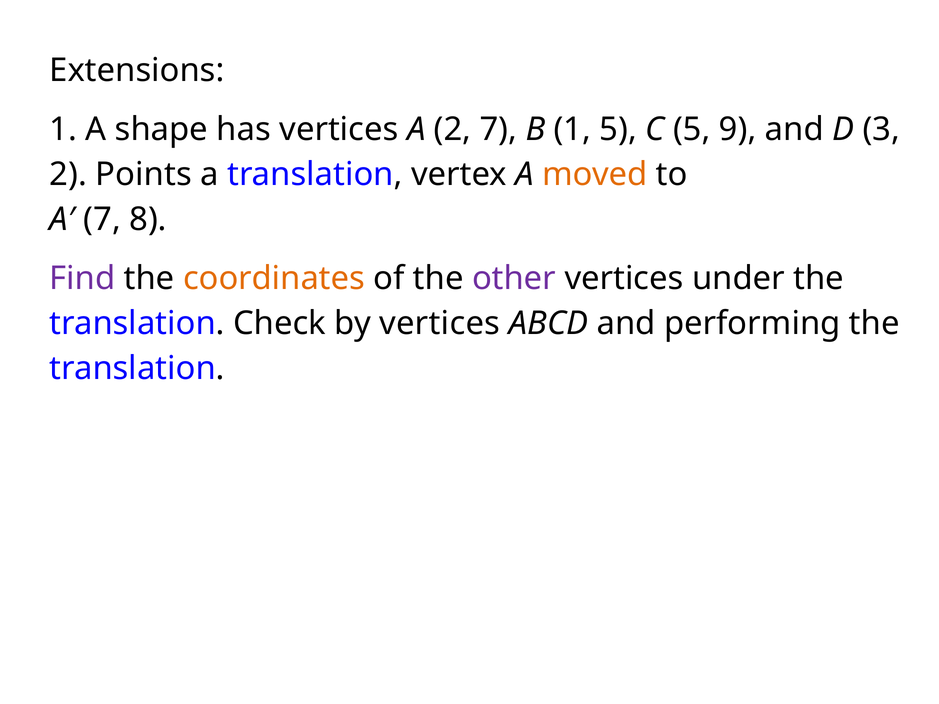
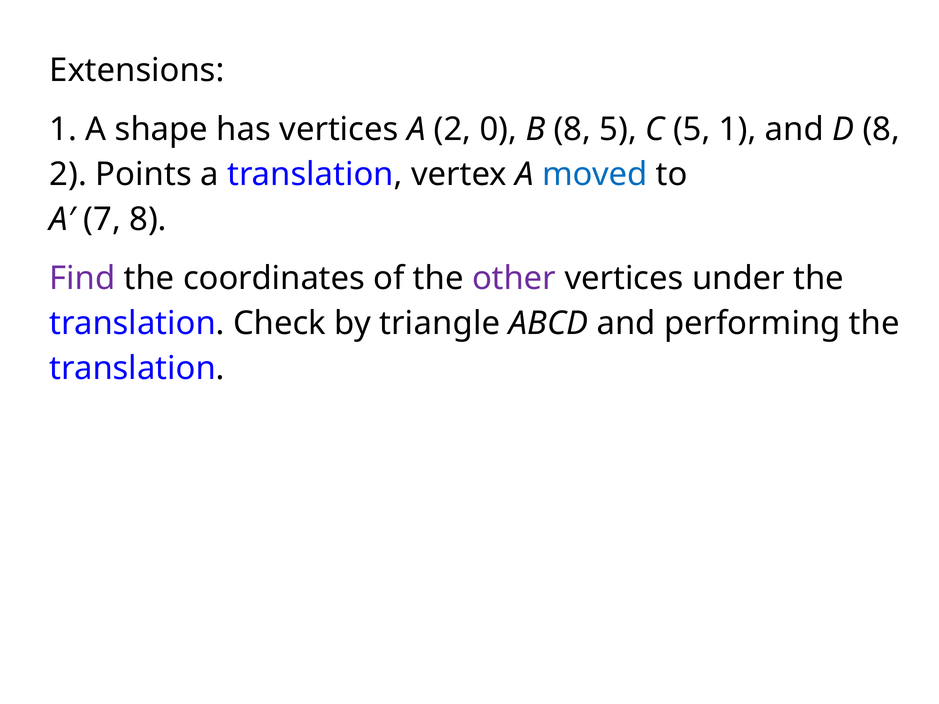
2 7: 7 -> 0
B 1: 1 -> 8
5 9: 9 -> 1
D 3: 3 -> 8
moved colour: orange -> blue
coordinates colour: orange -> black
by vertices: vertices -> triangle
